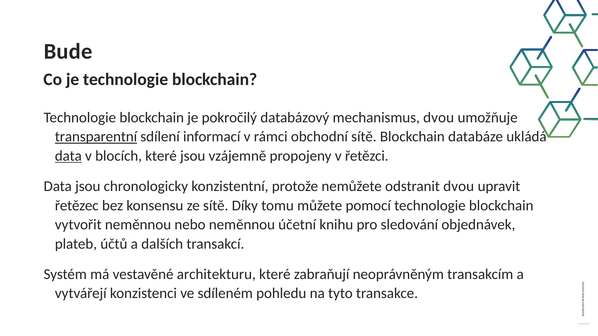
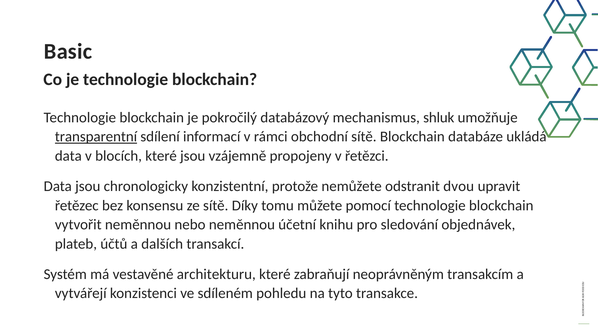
Bude: Bude -> Basic
mechanismus dvou: dvou -> shluk
data at (68, 156) underline: present -> none
